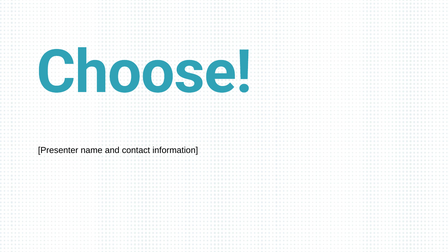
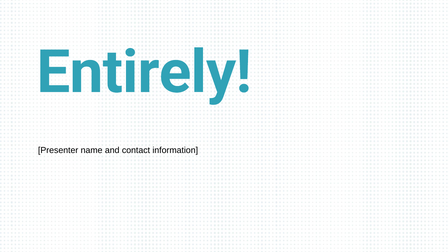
Choose: Choose -> Entirely
